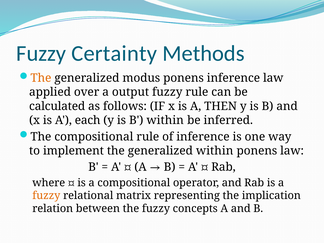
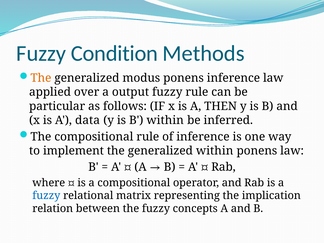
Certainty: Certainty -> Condition
calculated: calculated -> particular
each: each -> data
fuzzy at (46, 196) colour: orange -> blue
